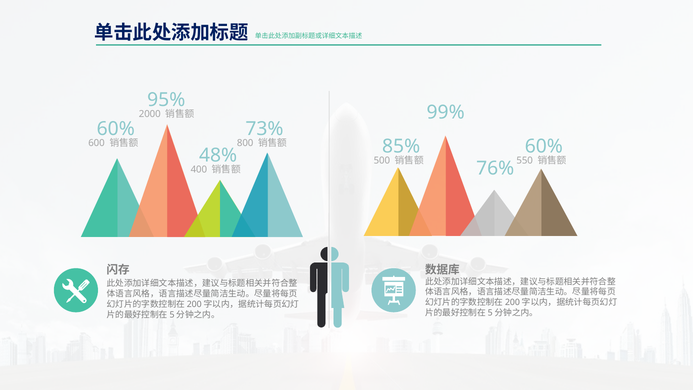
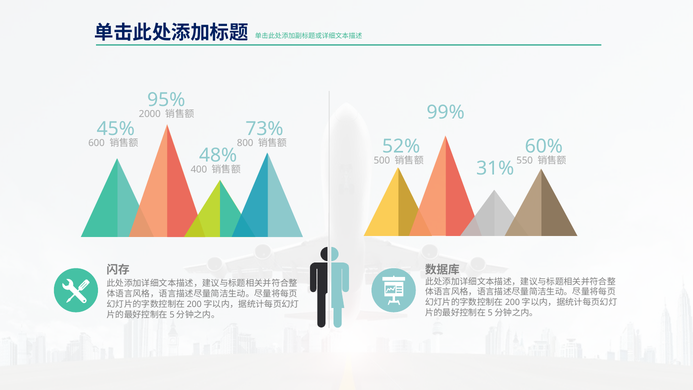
60% at (116, 129): 60% -> 45%
85%: 85% -> 52%
76%: 76% -> 31%
